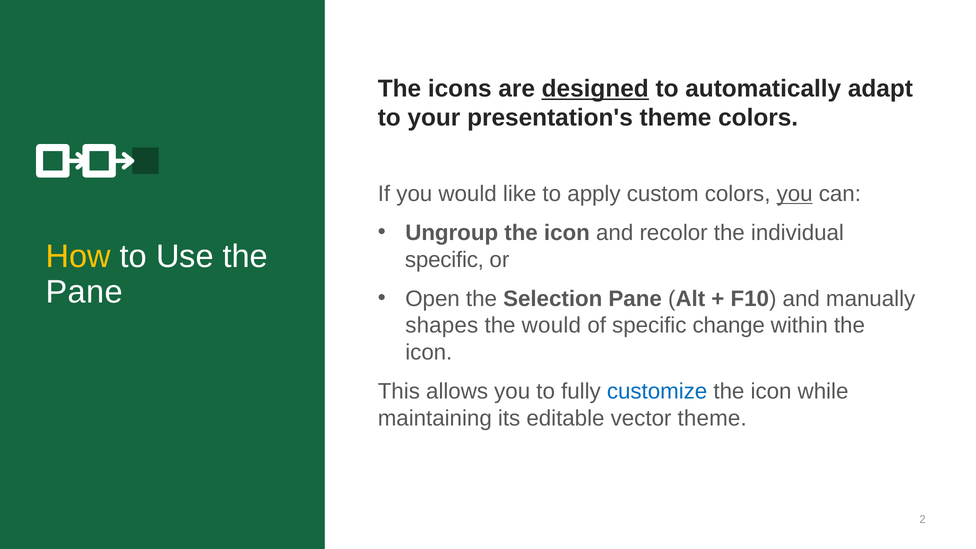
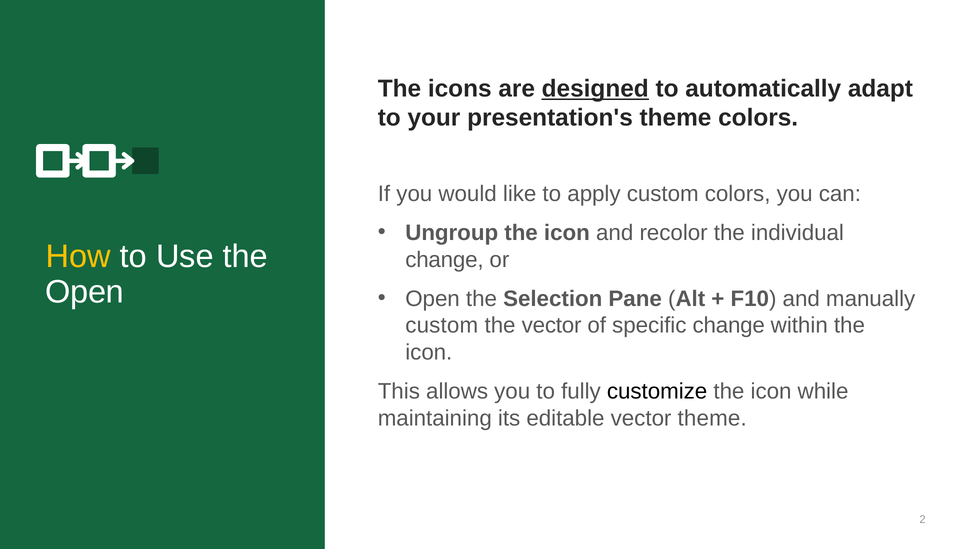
you at (795, 194) underline: present -> none
specific at (444, 260): specific -> change
Pane at (84, 292): Pane -> Open
shapes at (442, 326): shapes -> custom
the would: would -> vector
customize colour: blue -> black
